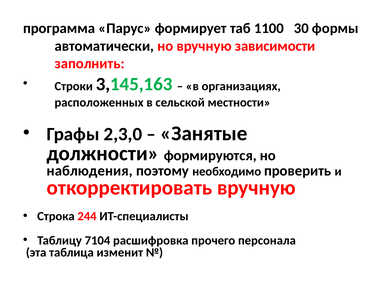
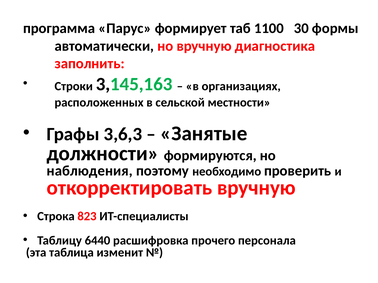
зависимости: зависимости -> диагностика
2,3,0: 2,3,0 -> 3,6,3
244: 244 -> 823
7104: 7104 -> 6440
